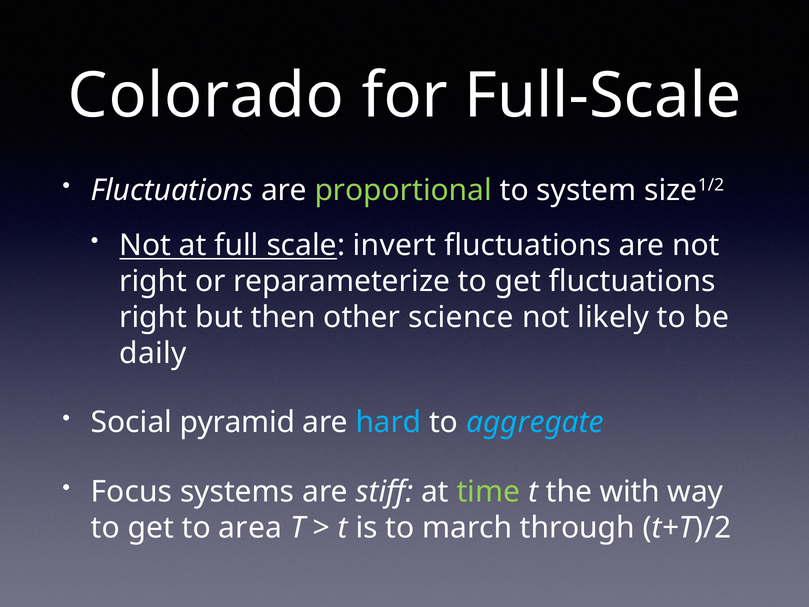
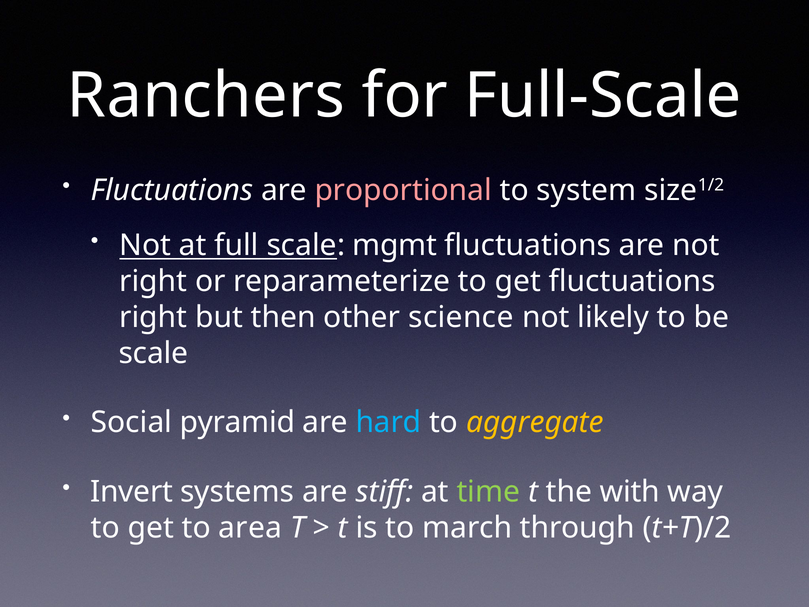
Colorado: Colorado -> Ranchers
proportional colour: light green -> pink
invert: invert -> mgmt
daily at (153, 353): daily -> scale
aggregate colour: light blue -> yellow
Focus: Focus -> Invert
